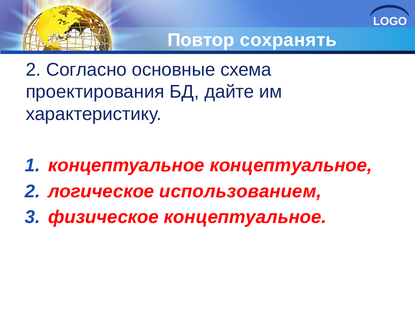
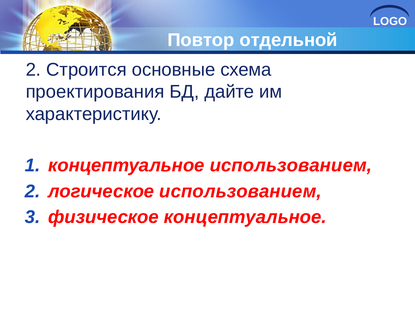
сохранять: сохранять -> отдельной
Согласно: Согласно -> Строится
концептуальное концептуальное: концептуальное -> использованием
